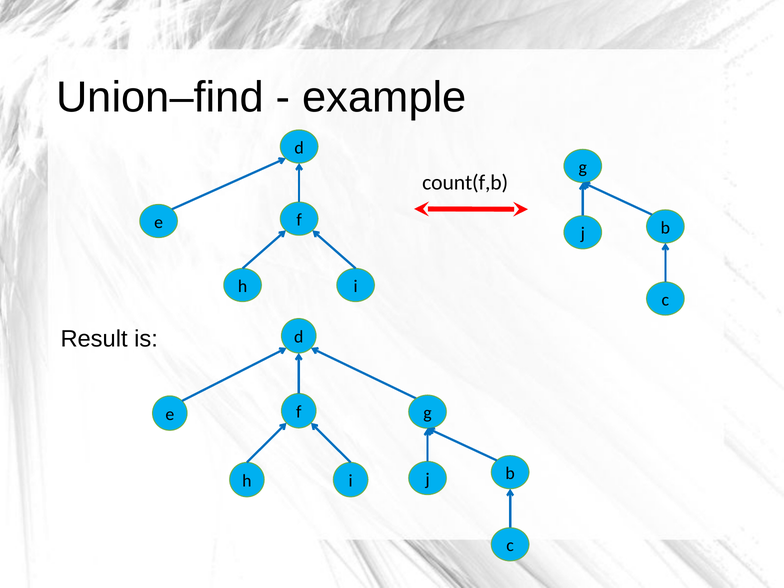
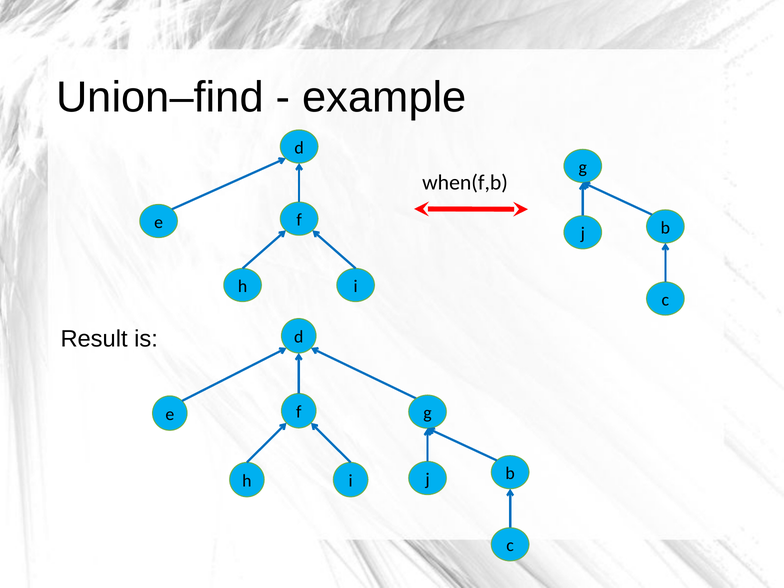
count(f,b: count(f,b -> when(f,b
